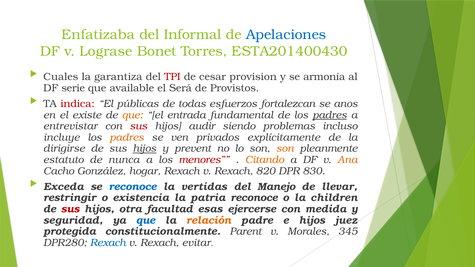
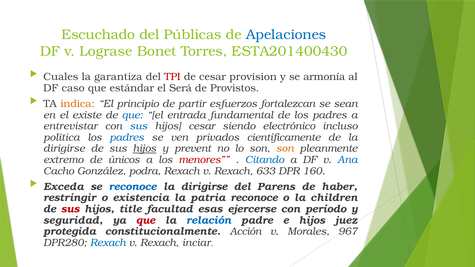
Enfatizaba: Enfatizaba -> Escuchado
Informal: Informal -> Públicas
serie: serie -> caso
available: available -> estándar
indica colour: red -> orange
públicas: públicas -> principio
todas: todas -> partir
anos: anos -> sean
que at (132, 115) colour: orange -> blue
padres at (330, 115) underline: present -> none
sus at (139, 126) colour: red -> blue
hijos audir: audir -> cesar
problemas: problemas -> electrónico
incluye: incluye -> politica
padres at (127, 137) colour: orange -> blue
explícitamente: explícitamente -> científicamente
estatuto: estatuto -> extremo
nunca: nunca -> únicos
Citando colour: orange -> blue
Ana colour: orange -> blue
hogar: hogar -> podra
820: 820 -> 633
830: 830 -> 160
vertidas at (204, 187): vertidas -> dirigirse
Manejo: Manejo -> Parens
llevar: llevar -> haber
otra: otra -> title
medida: medida -> período
que at (146, 220) colour: blue -> red
relación colour: orange -> blue
Parent: Parent -> Acción
345: 345 -> 967
evitar: evitar -> inciar
